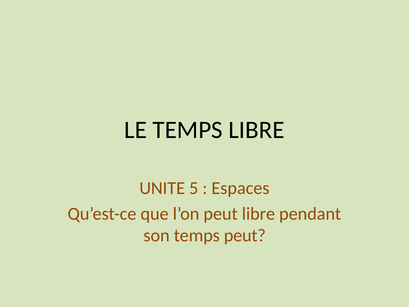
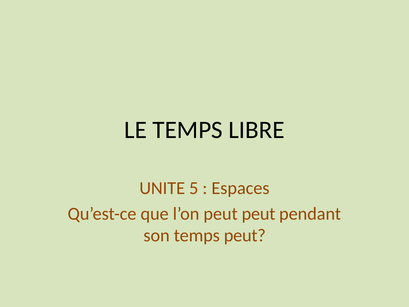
peut libre: libre -> peut
